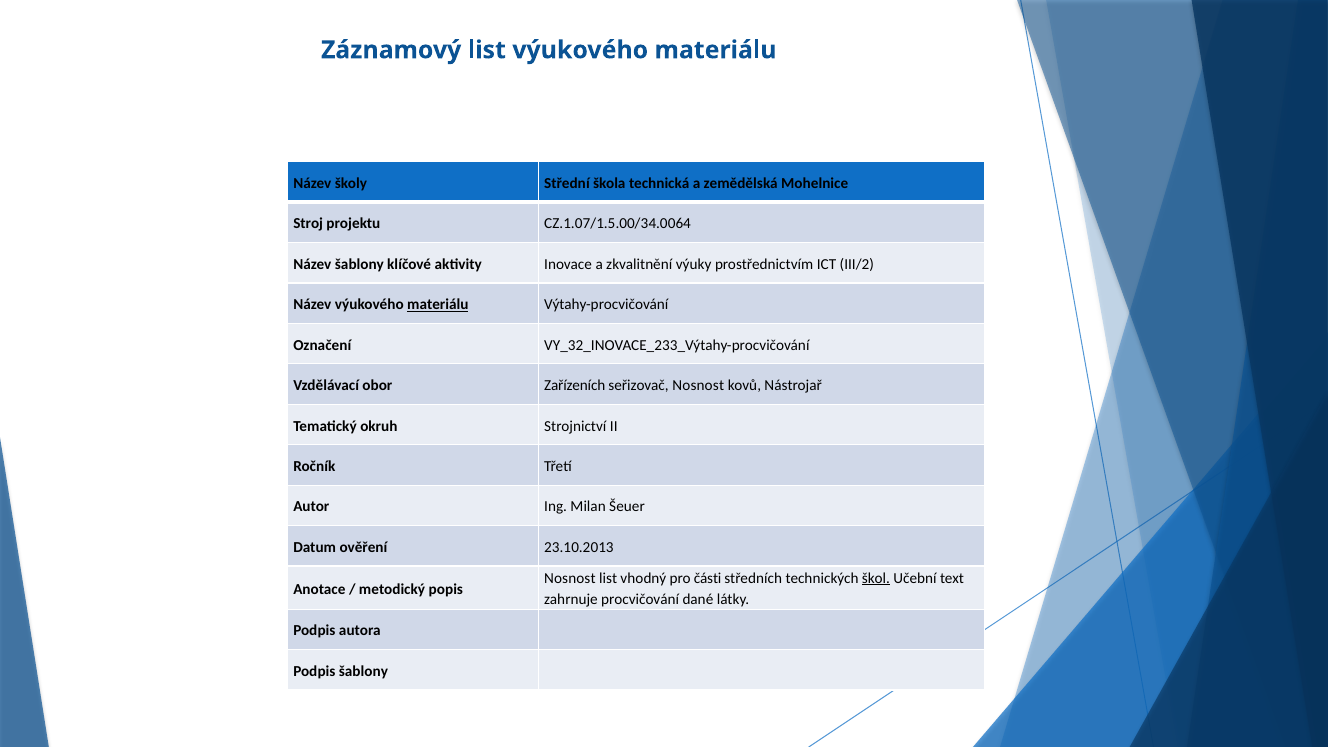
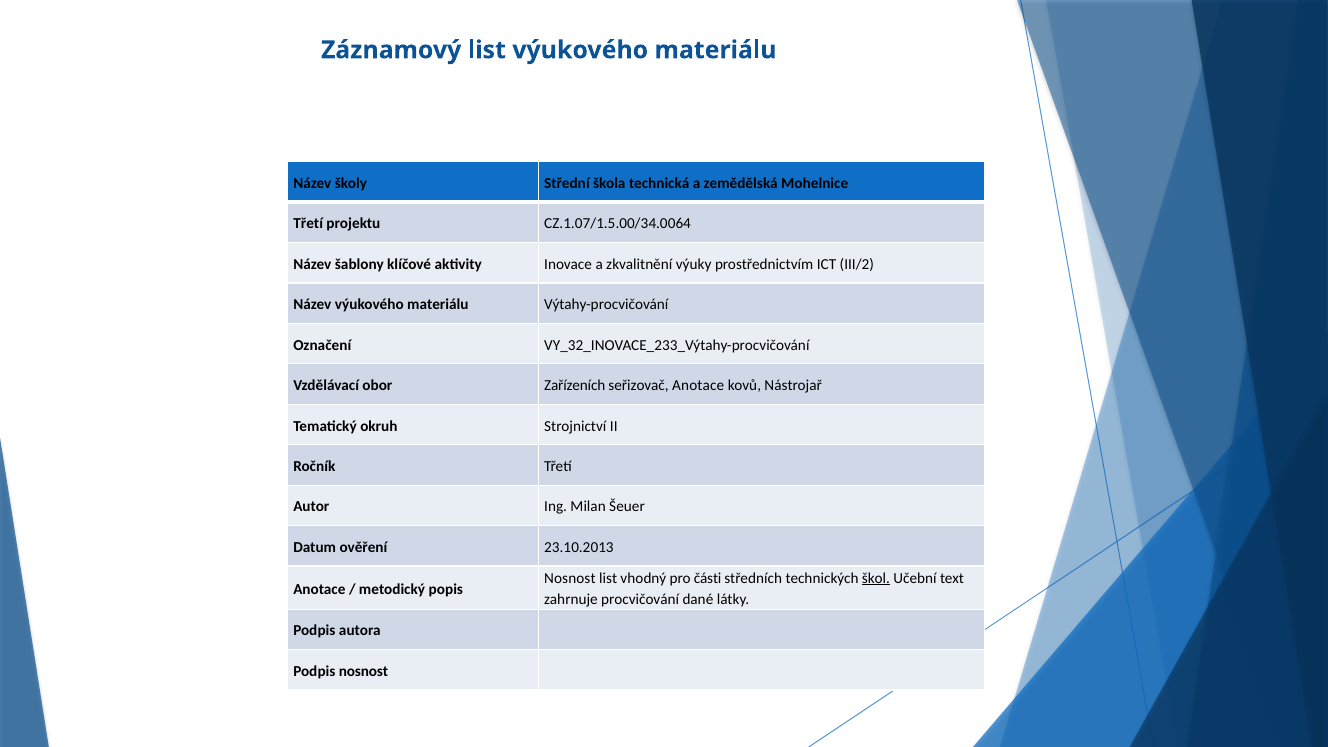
Stroj at (308, 224): Stroj -> Třetí
materiálu at (438, 305) underline: present -> none
seřizovač Nosnost: Nosnost -> Anotace
Podpis šablony: šablony -> nosnost
